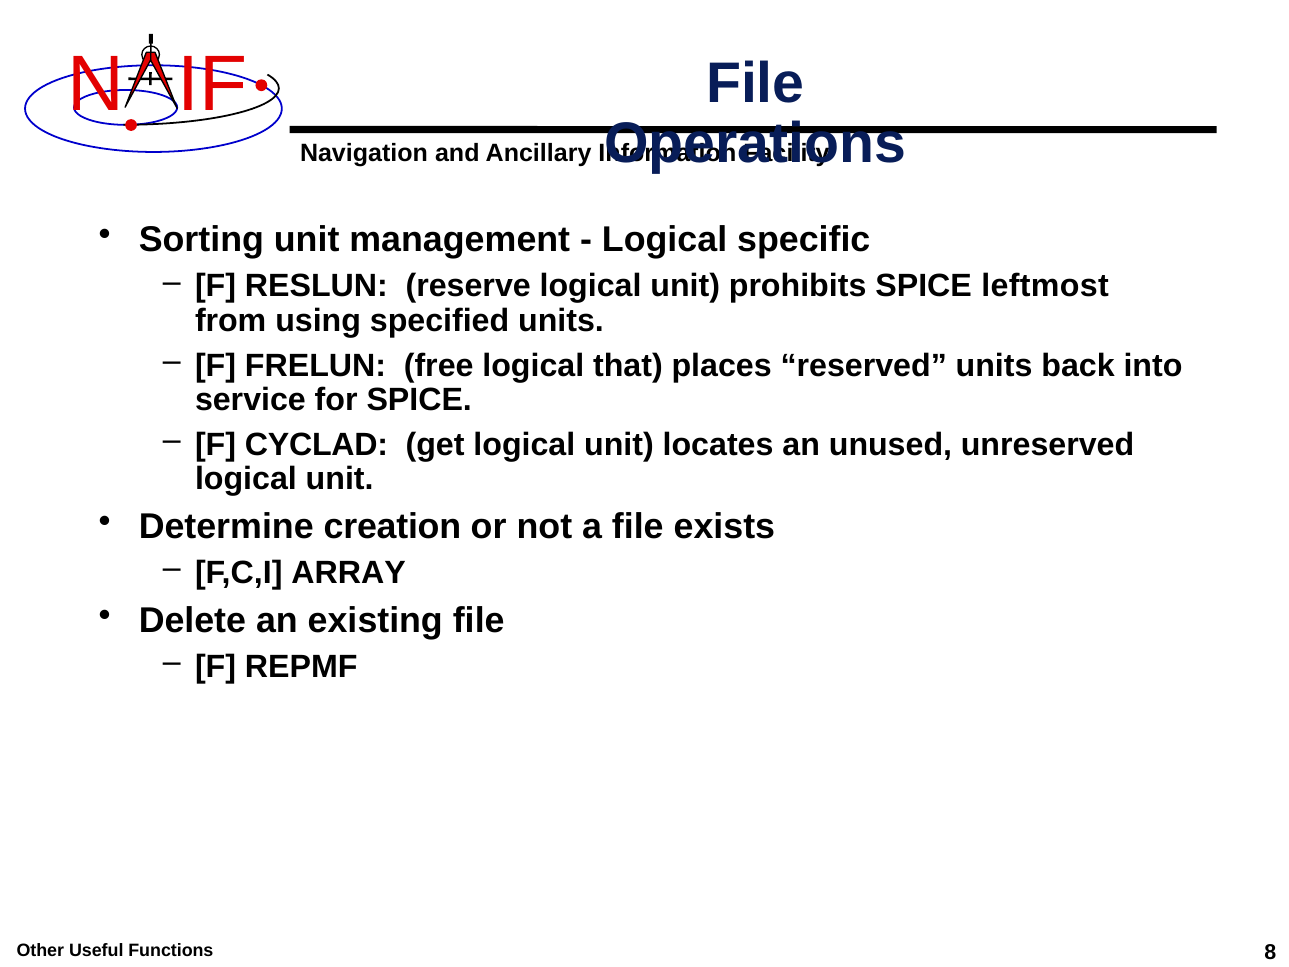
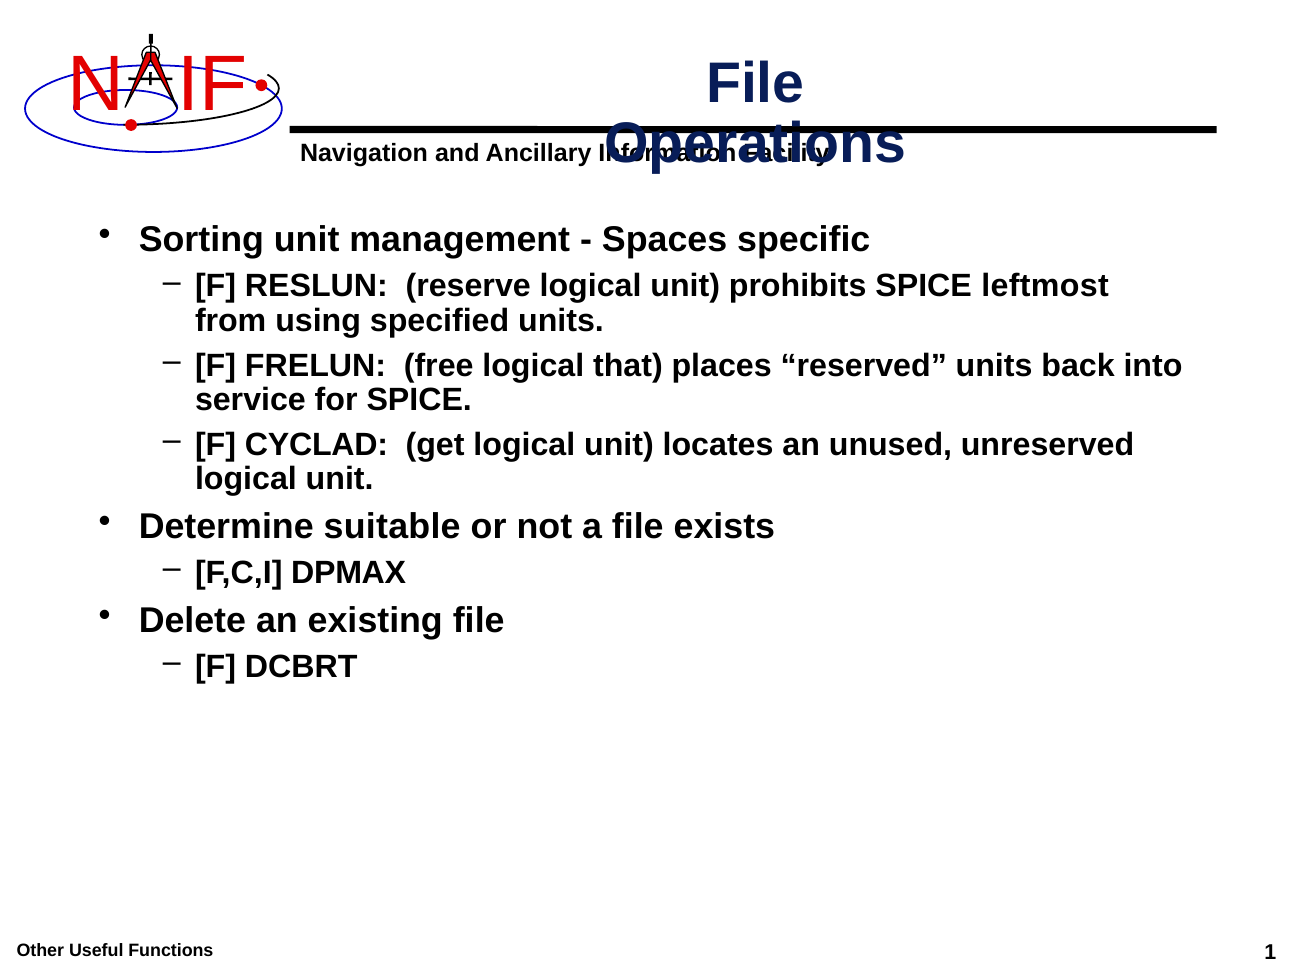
Logical at (665, 240): Logical -> Spaces
creation: creation -> suitable
ARRAY: ARRAY -> DPMAX
REPMF: REPMF -> DCBRT
8: 8 -> 1
